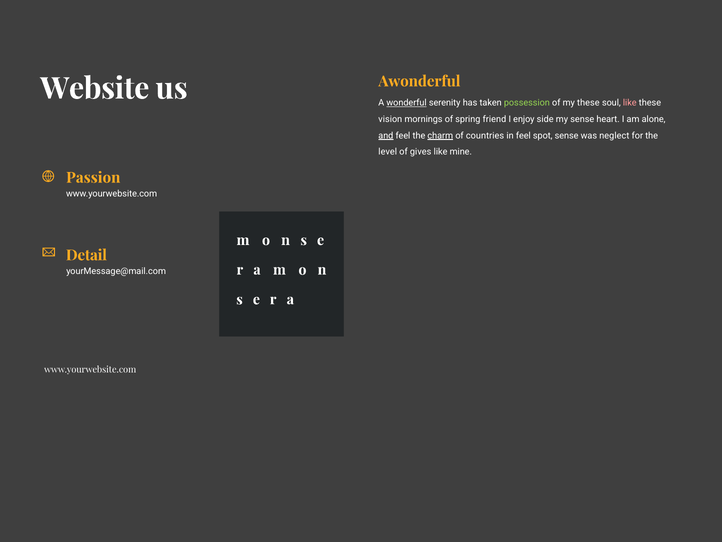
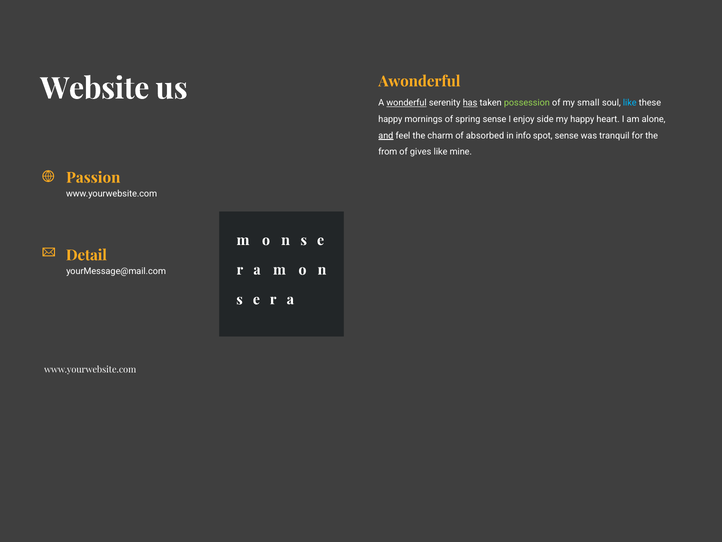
has underline: none -> present
my these: these -> small
like at (630, 103) colour: pink -> light blue
vision at (390, 119): vision -> happy
spring friend: friend -> sense
my sense: sense -> happy
charm underline: present -> none
countries: countries -> absorbed
in feel: feel -> info
neglect: neglect -> tranquil
level: level -> from
